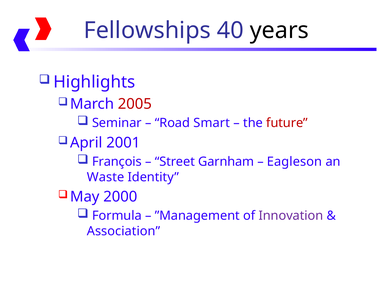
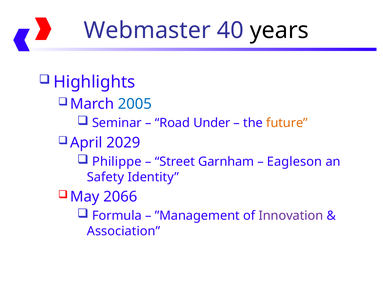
Fellowships: Fellowships -> Webmaster
2005 colour: red -> blue
Smart: Smart -> Under
future colour: red -> orange
2001: 2001 -> 2029
François: François -> Philippe
Waste: Waste -> Safety
2000: 2000 -> 2066
